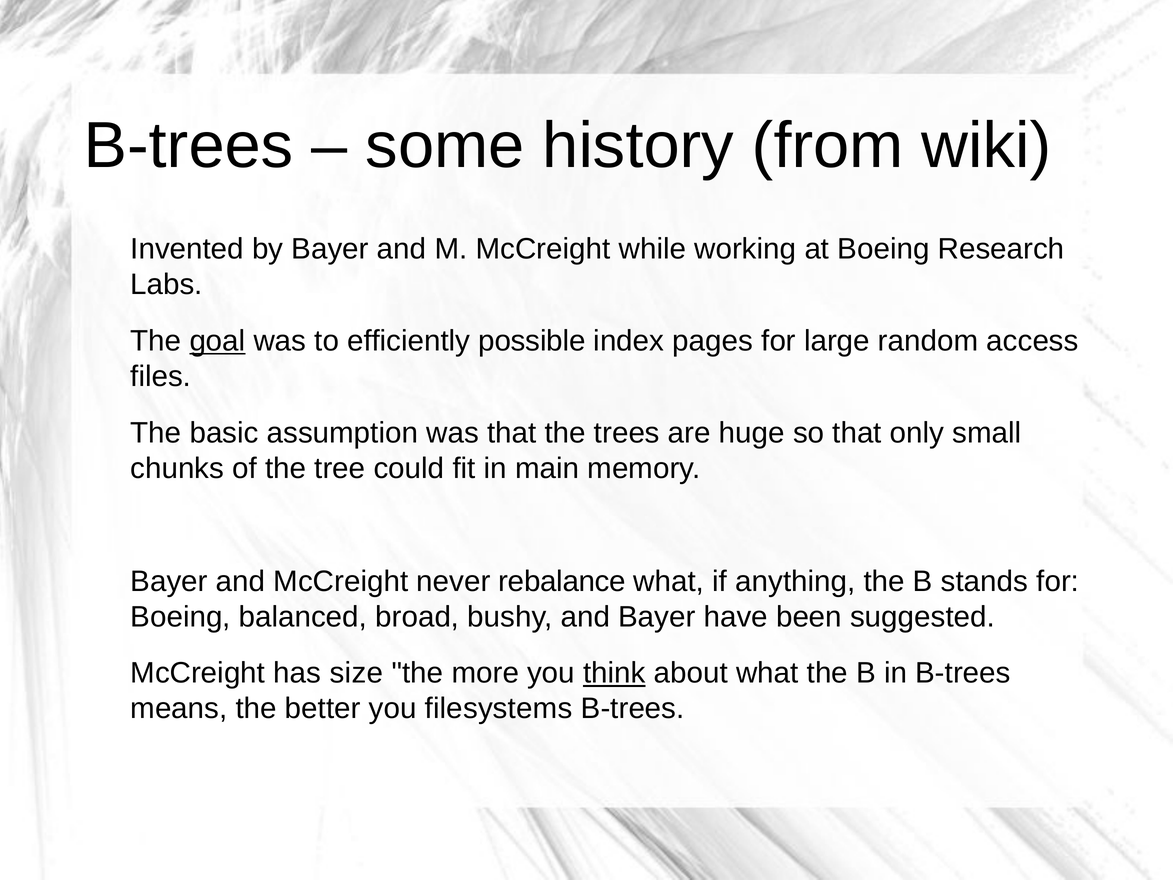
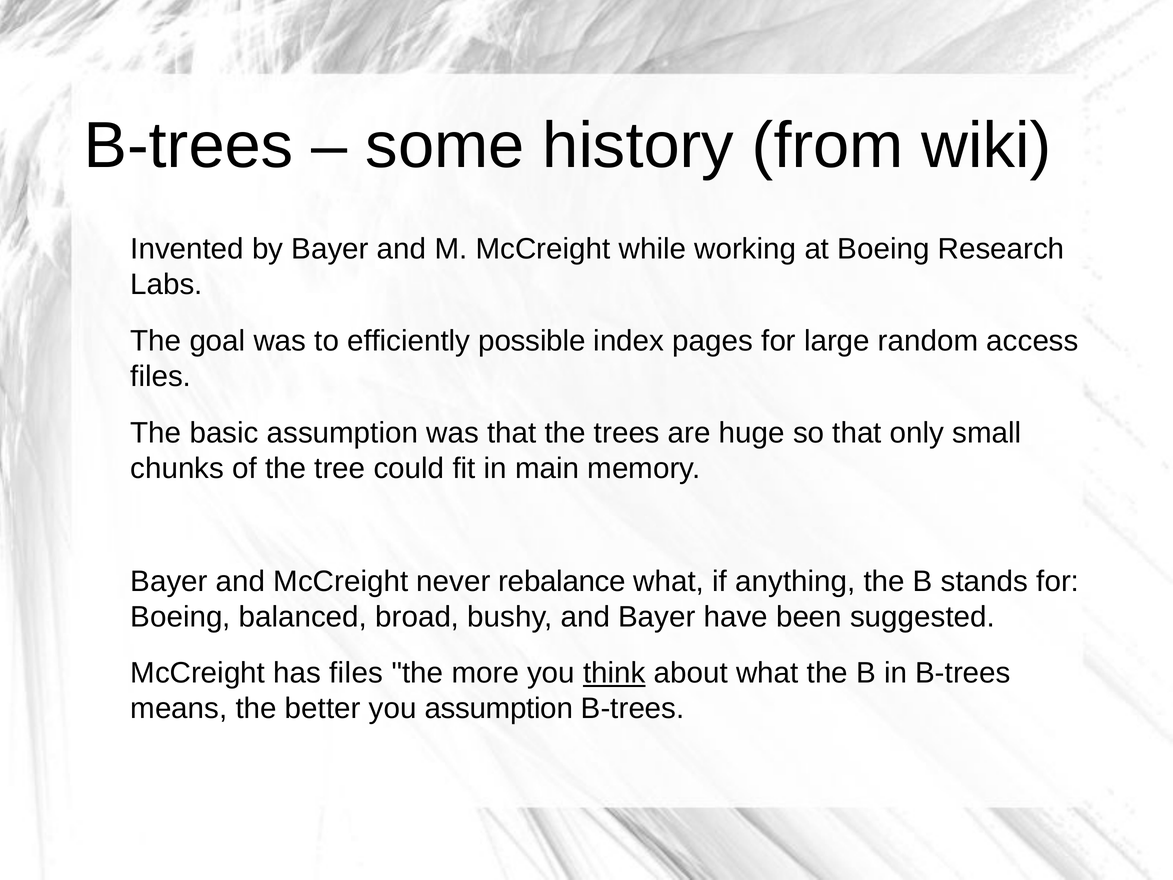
goal underline: present -> none
has size: size -> files
you filesystems: filesystems -> assumption
